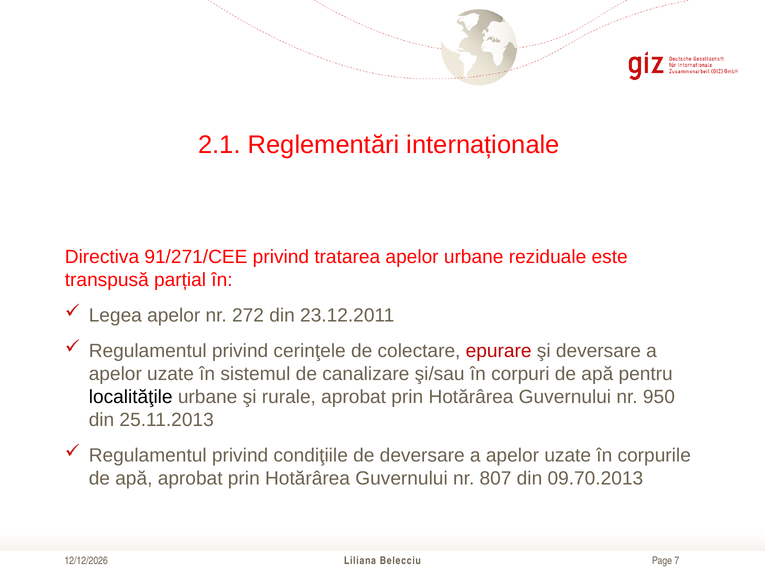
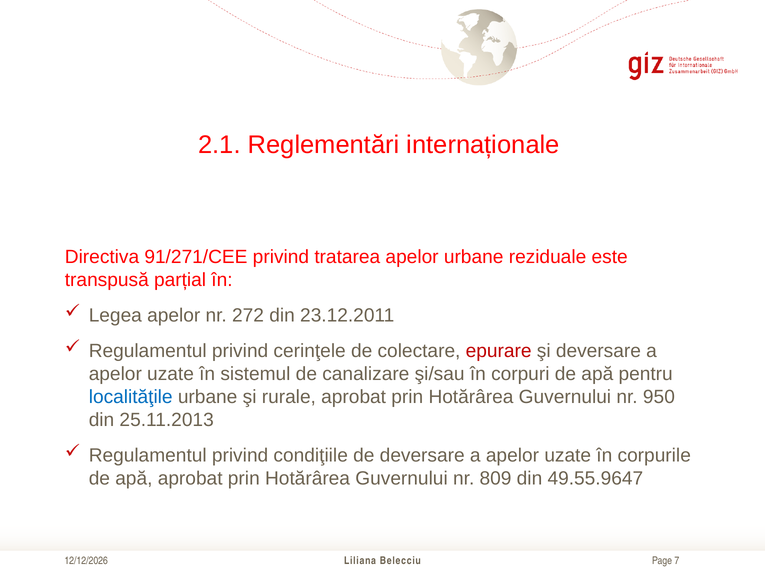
localităţile colour: black -> blue
807: 807 -> 809
09.70.2013: 09.70.2013 -> 49.55.9647
